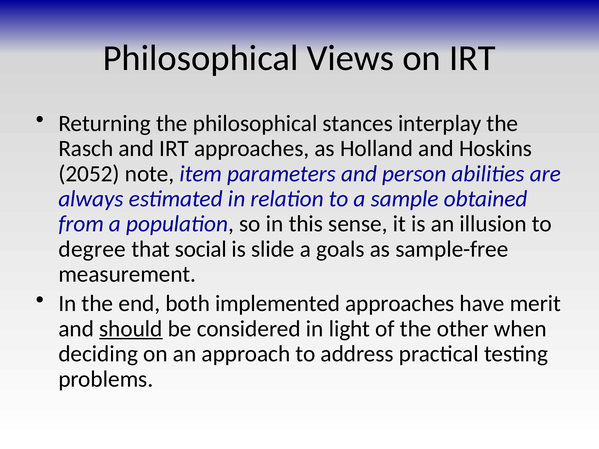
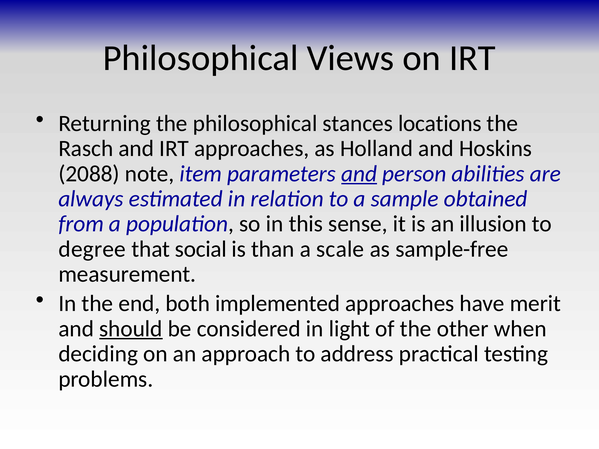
interplay: interplay -> locations
2052: 2052 -> 2088
and at (359, 174) underline: none -> present
slide: slide -> than
goals: goals -> scale
